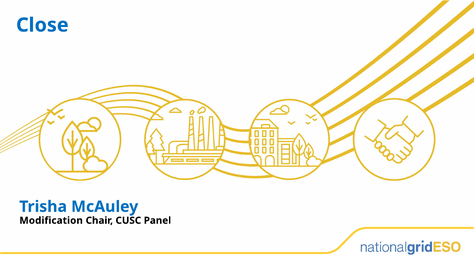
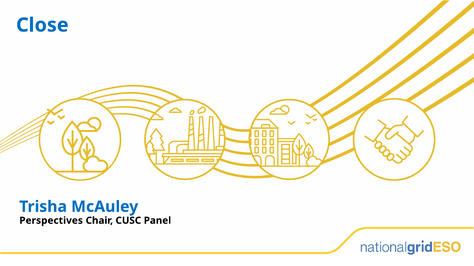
Modification: Modification -> Perspectives
